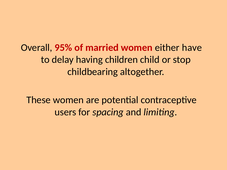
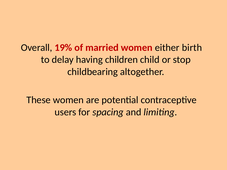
95%: 95% -> 19%
have: have -> birth
